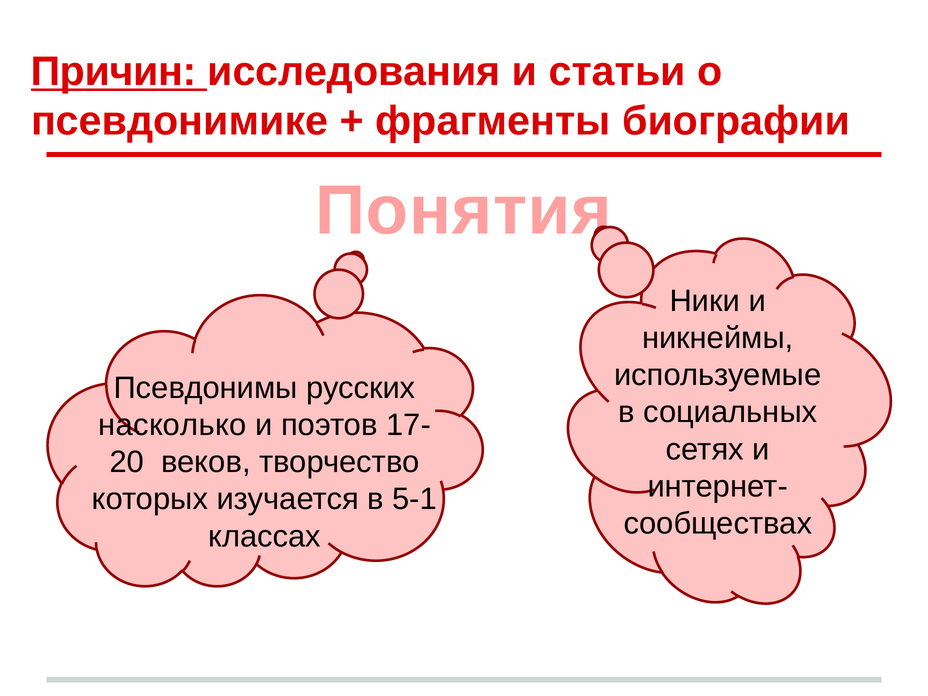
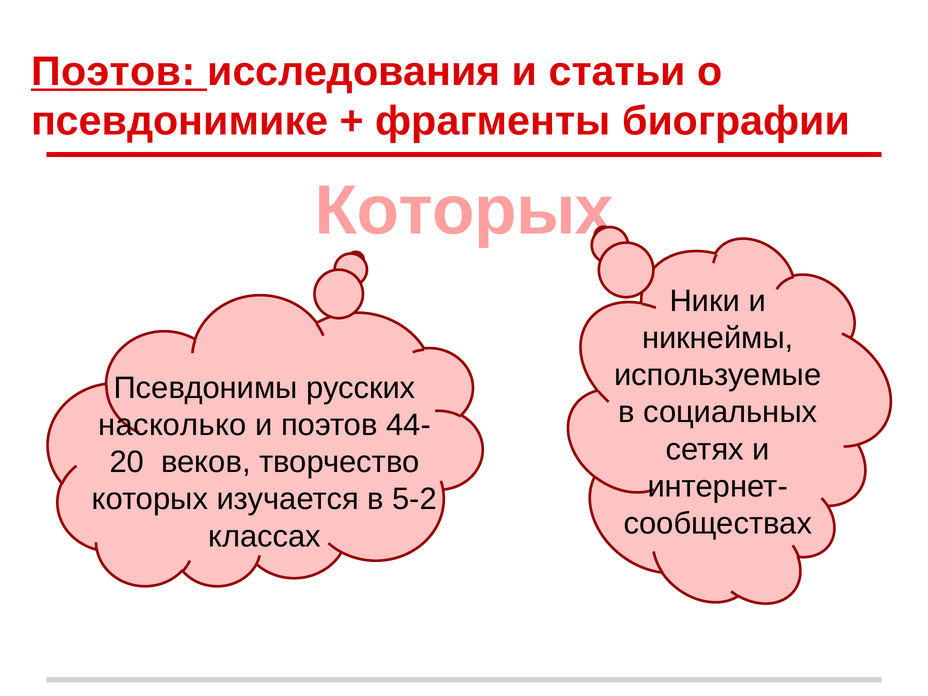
Причин at (114, 72): Причин -> Поэтов
Понятия at (464, 211): Понятия -> Которых
17-: 17- -> 44-
5-1: 5-1 -> 5-2
